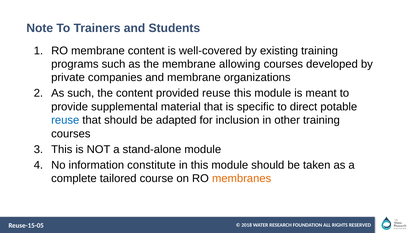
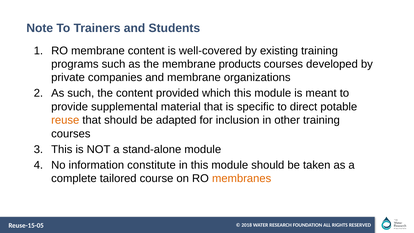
allowing: allowing -> products
provided reuse: reuse -> which
reuse at (65, 120) colour: blue -> orange
